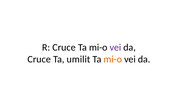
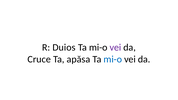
R Cruce: Cruce -> Duios
umilit: umilit -> apăsa
mi-o at (113, 59) colour: orange -> blue
